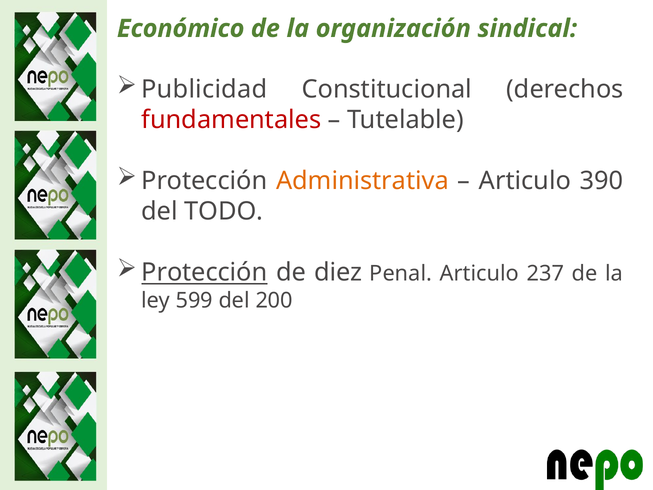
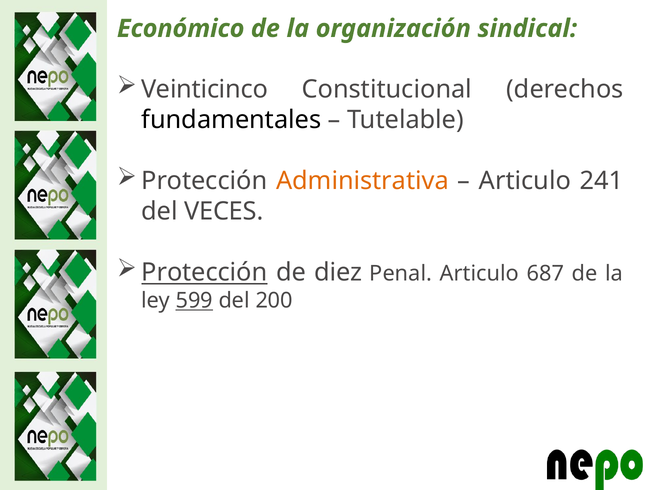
Publicidad: Publicidad -> Veinticinco
fundamentales colour: red -> black
390: 390 -> 241
TODO: TODO -> VECES
237: 237 -> 687
599 underline: none -> present
